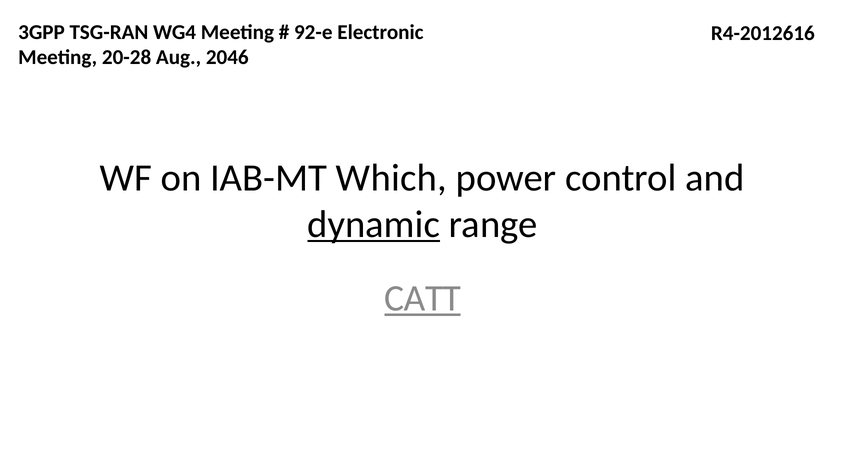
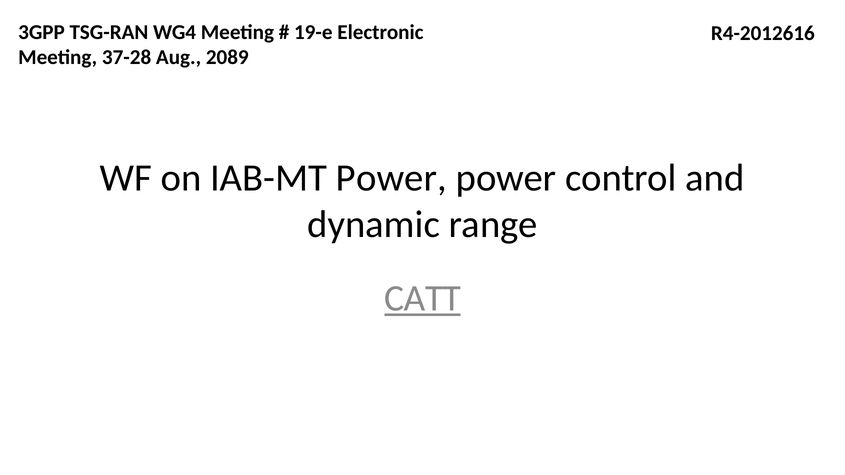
92-e: 92-e -> 19-e
20-28: 20-28 -> 37-28
2046: 2046 -> 2089
IAB-MT Which: Which -> Power
dynamic underline: present -> none
